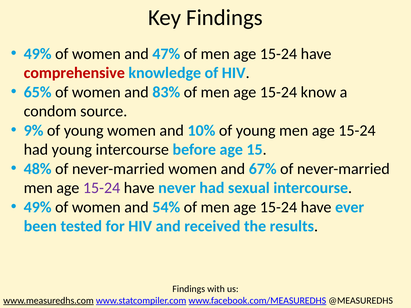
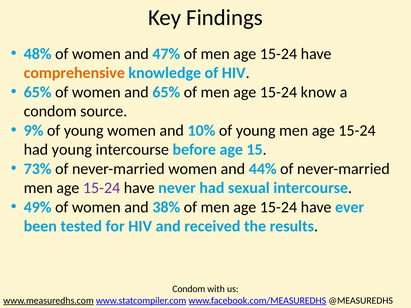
49% at (38, 54): 49% -> 48%
comprehensive colour: red -> orange
and 83%: 83% -> 65%
48%: 48% -> 73%
67%: 67% -> 44%
54%: 54% -> 38%
Findings at (189, 289): Findings -> Condom
